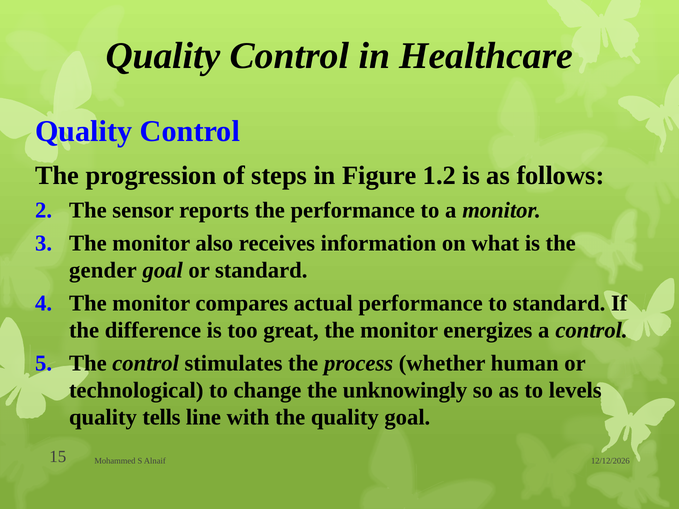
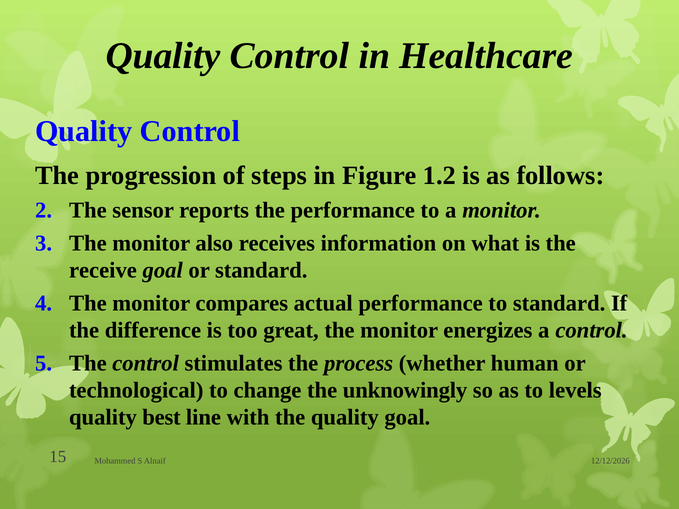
gender: gender -> receive
tells: tells -> best
